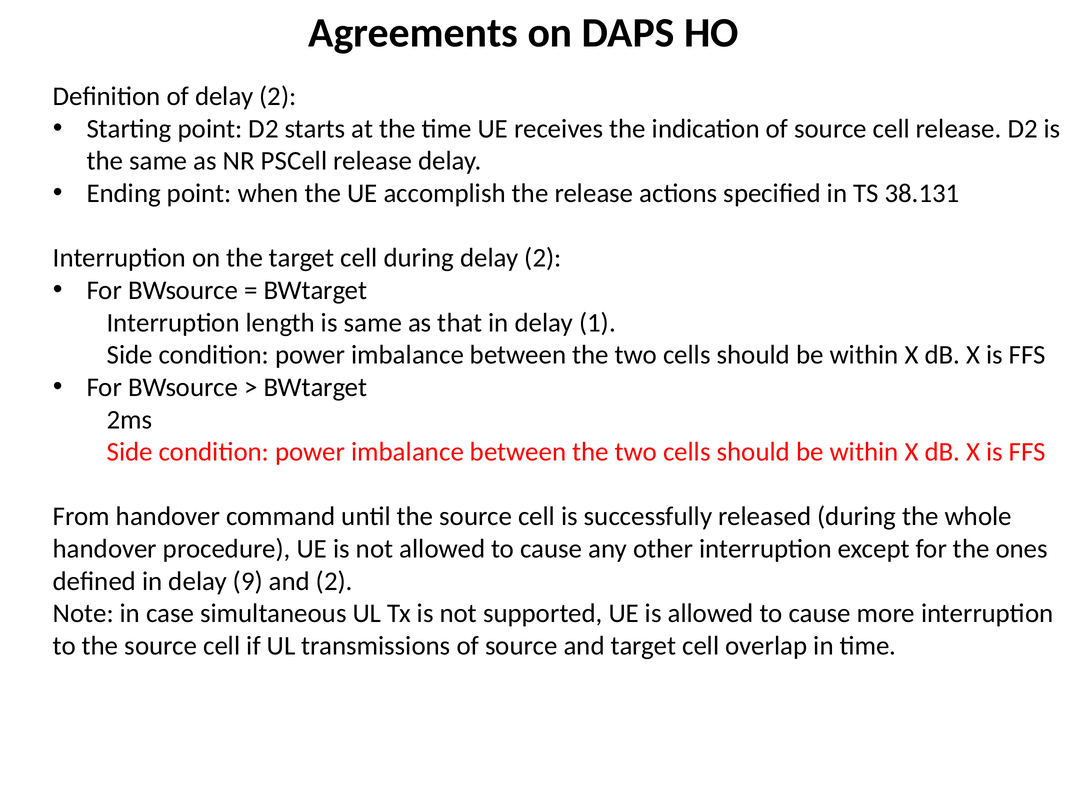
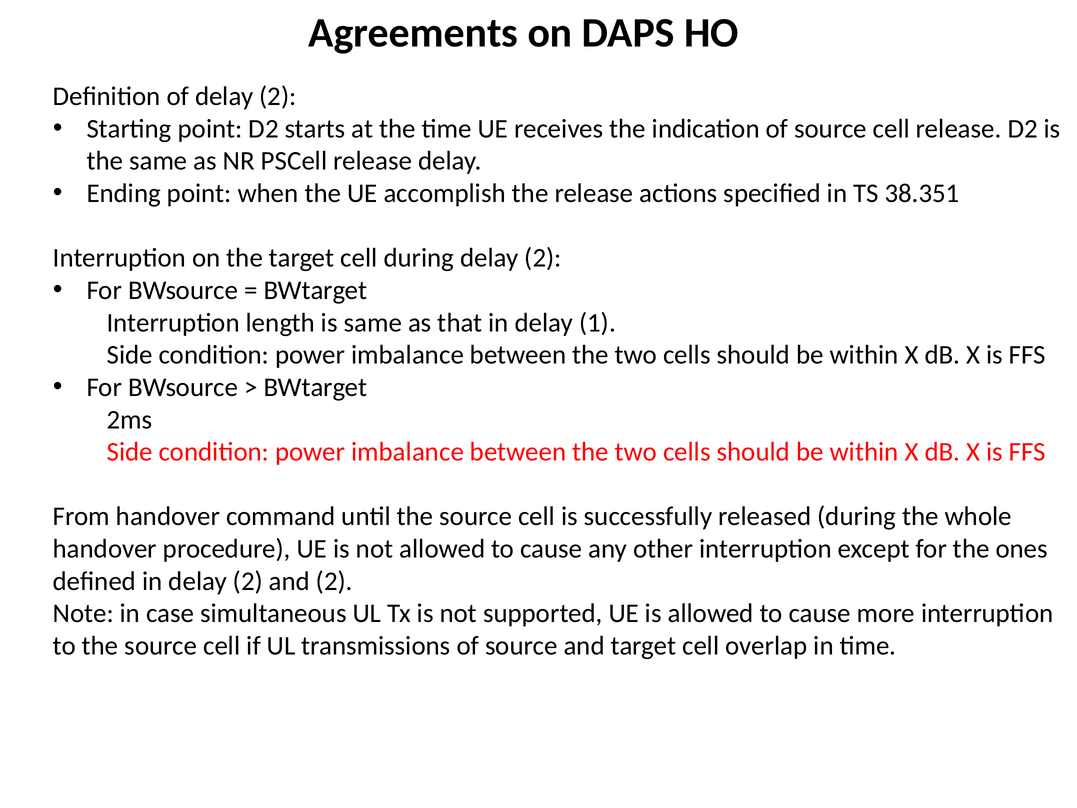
38.131: 38.131 -> 38.351
in delay 9: 9 -> 2
